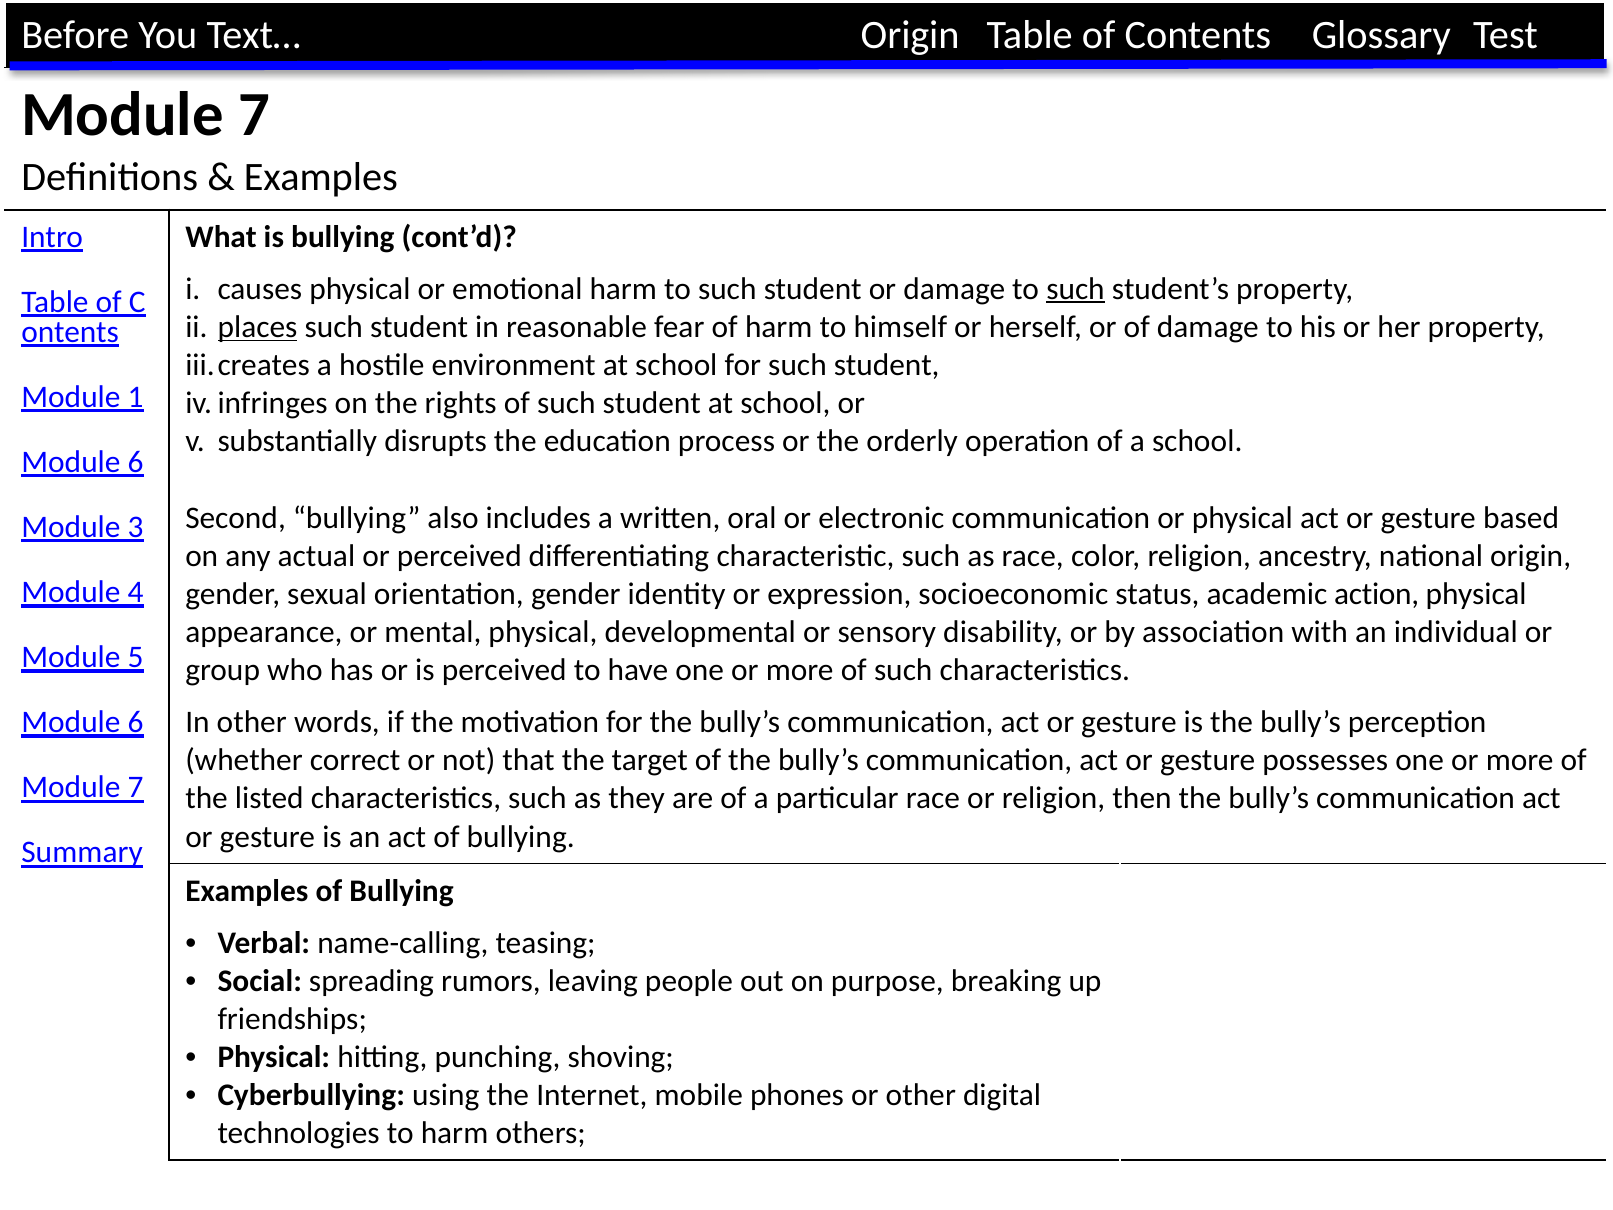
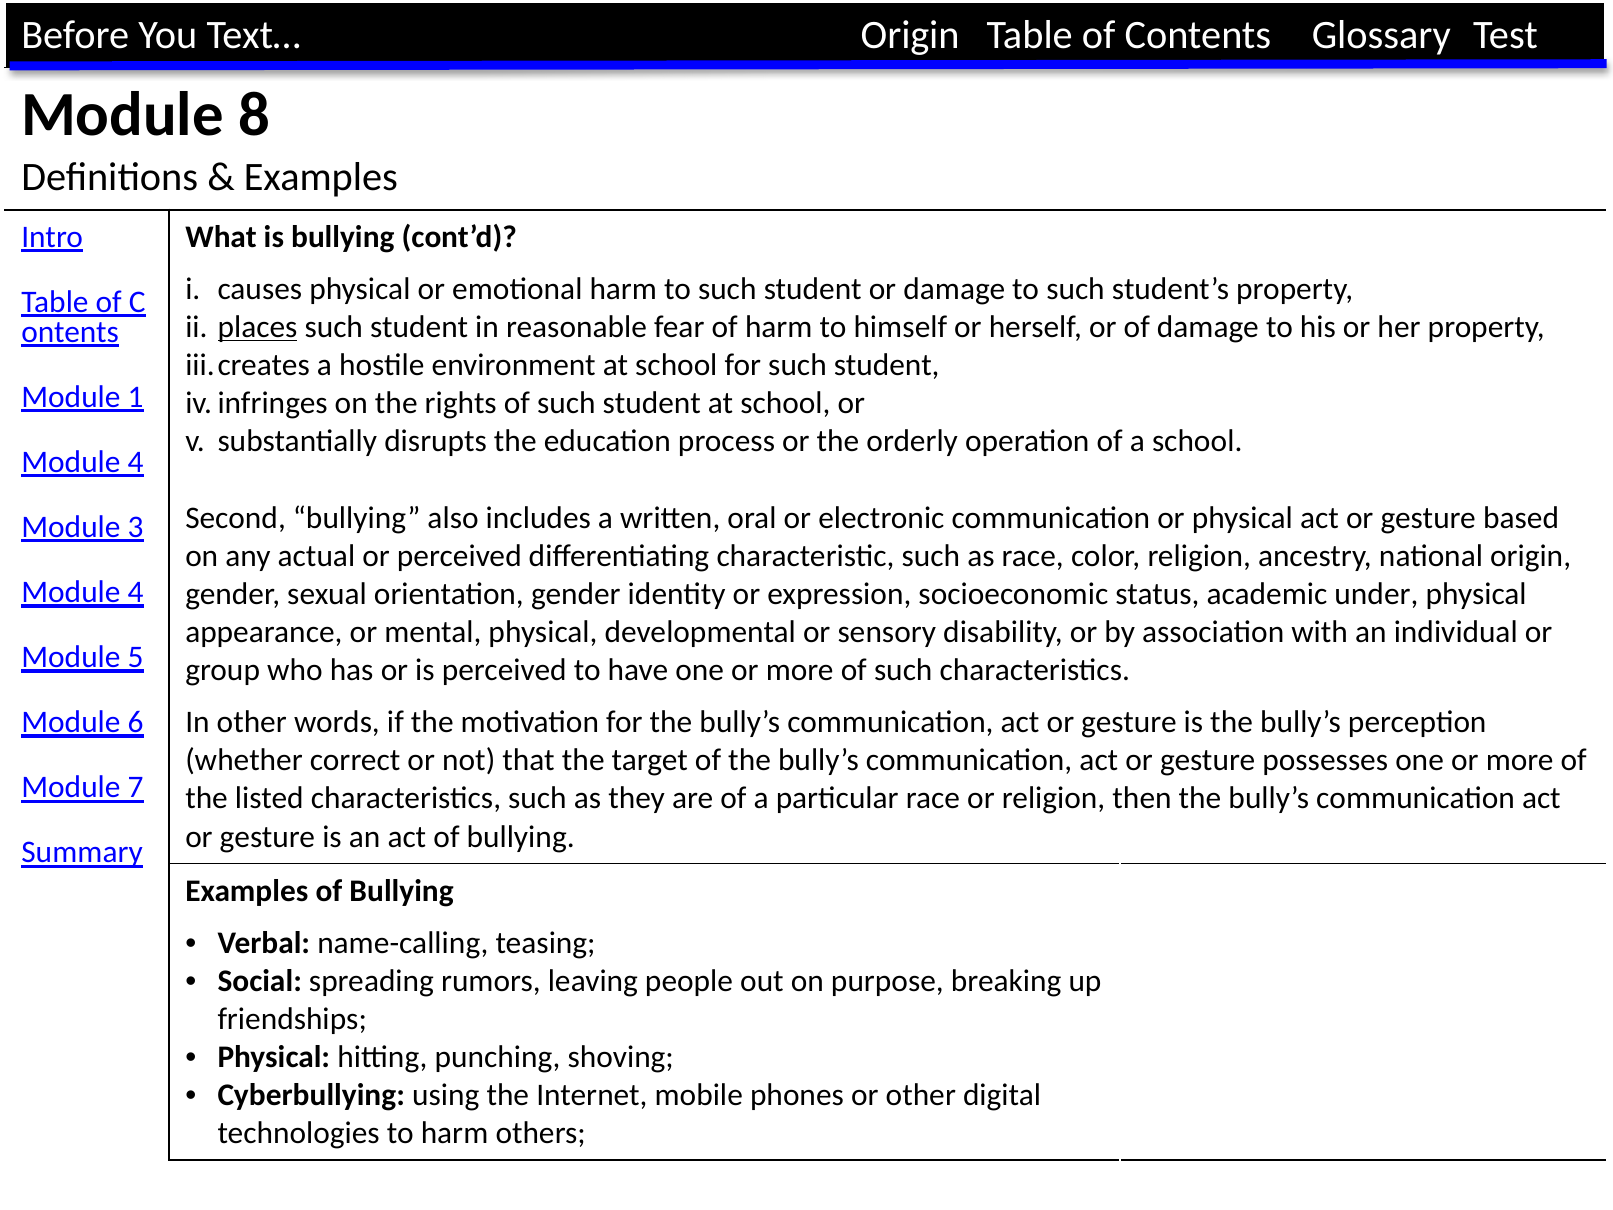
7 at (254, 115): 7 -> 8
such at (1075, 289) underline: present -> none
6 at (136, 462): 6 -> 4
action: action -> under
